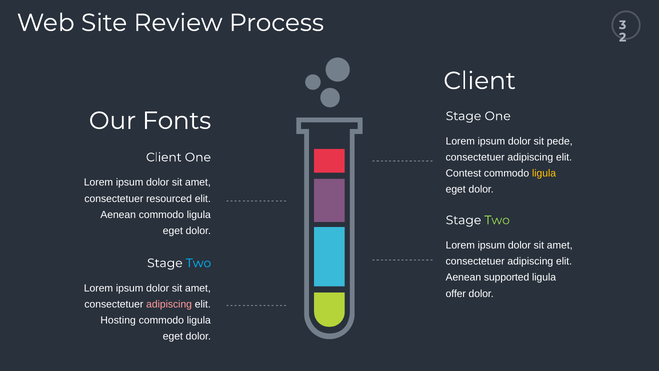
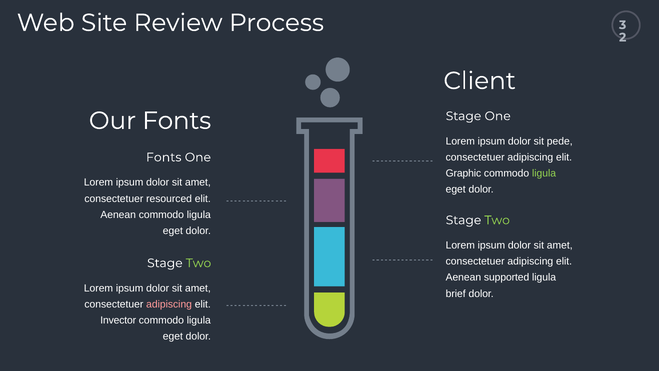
Client at (164, 157): Client -> Fonts
Contest: Contest -> Graphic
ligula at (544, 173) colour: yellow -> light green
Two at (198, 263) colour: light blue -> light green
offer: offer -> brief
Hosting: Hosting -> Invector
